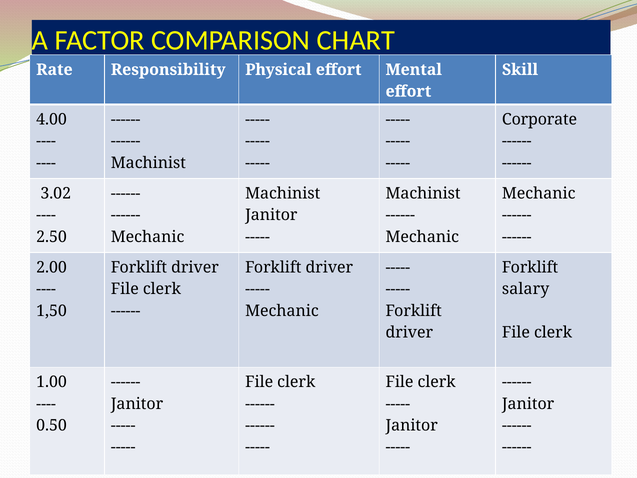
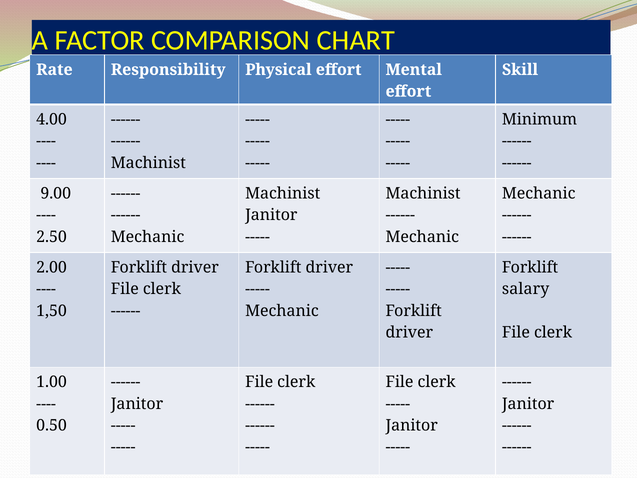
Corporate: Corporate -> Minimum
3.02: 3.02 -> 9.00
